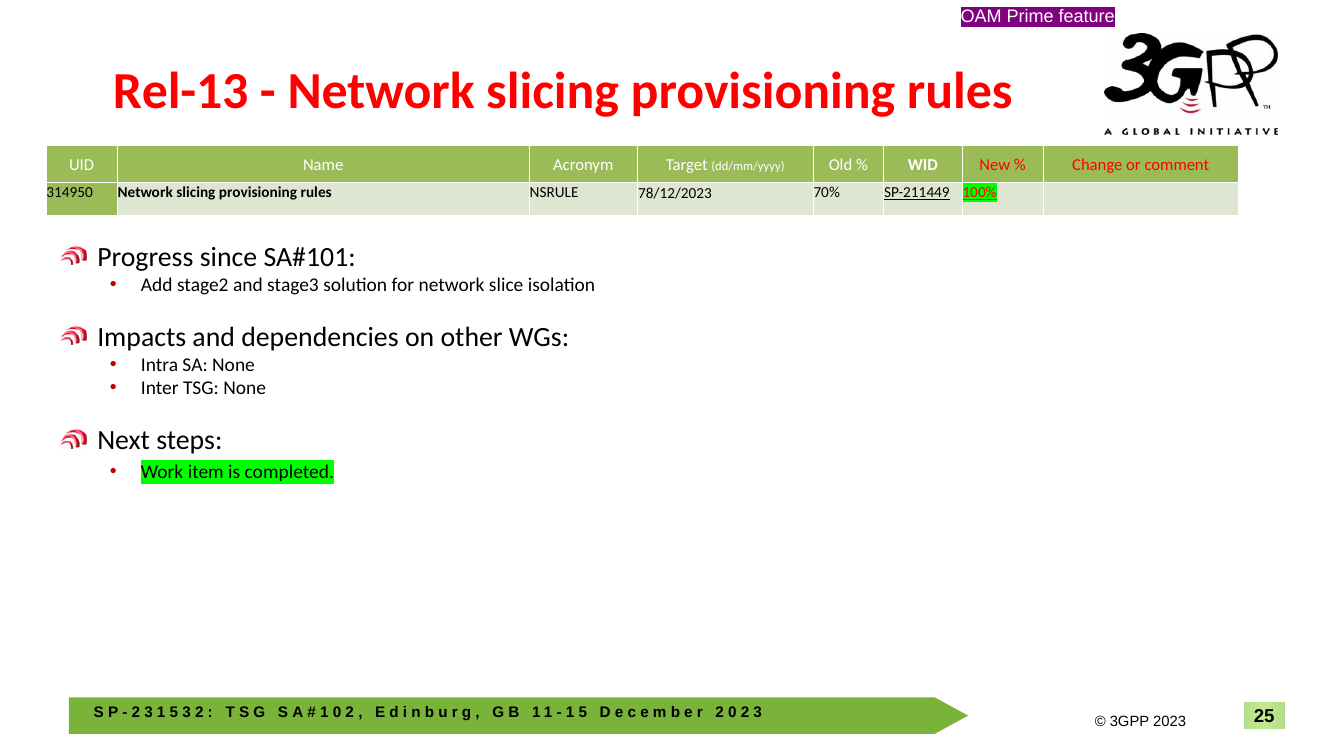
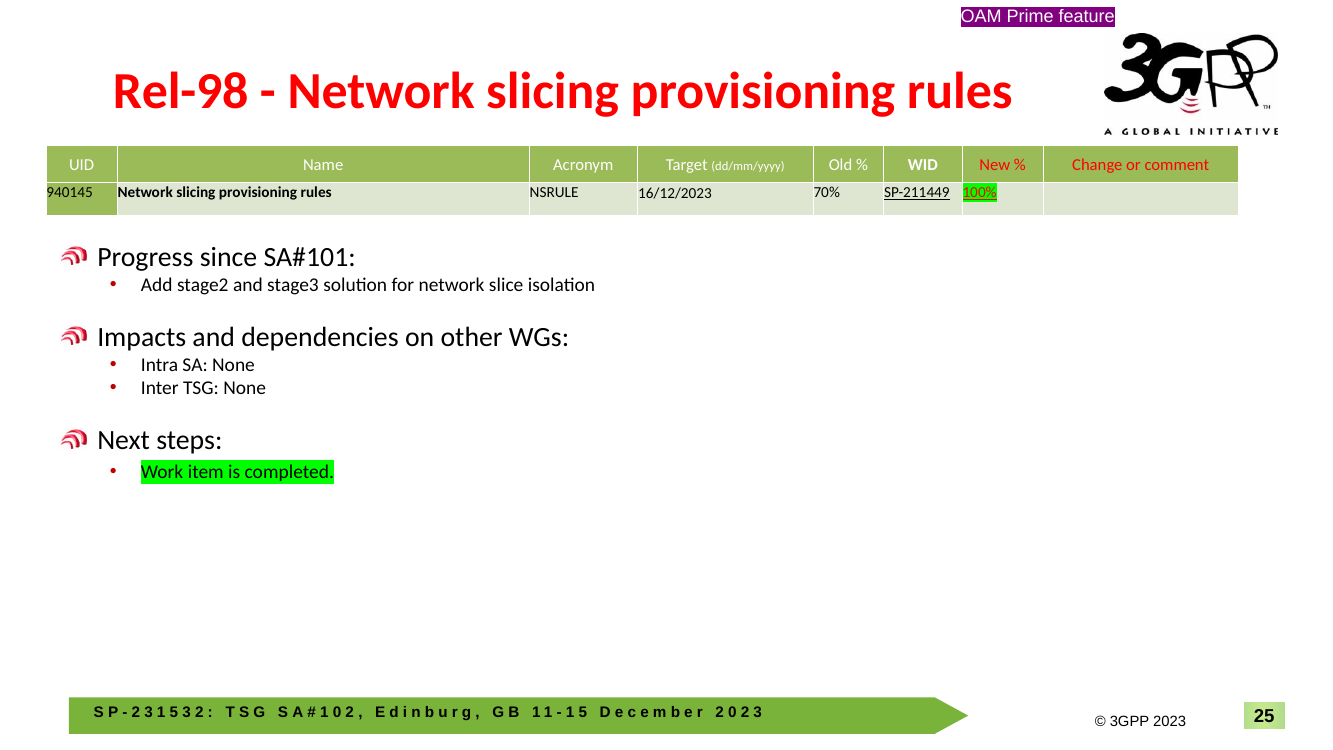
Rel-13: Rel-13 -> Rel-98
314950: 314950 -> 940145
78/12/2023: 78/12/2023 -> 16/12/2023
